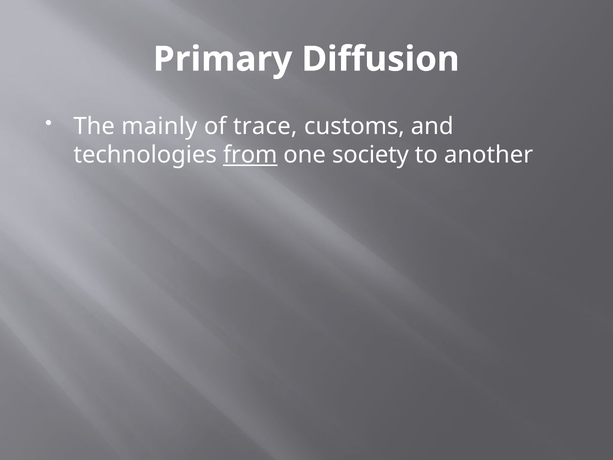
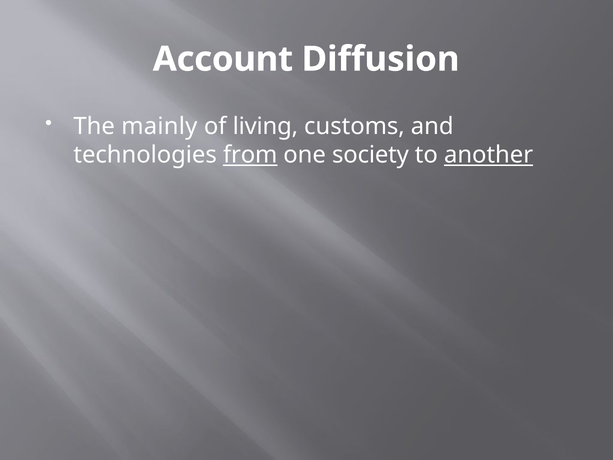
Primary: Primary -> Account
trace: trace -> living
another underline: none -> present
